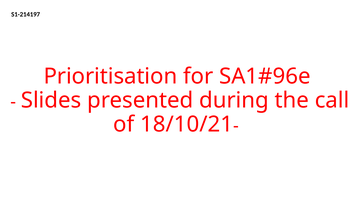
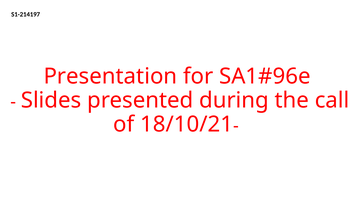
Prioritisation: Prioritisation -> Presentation
